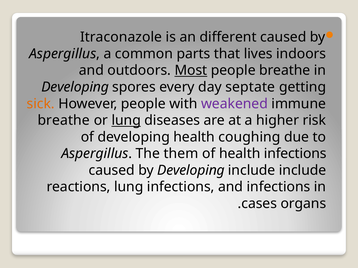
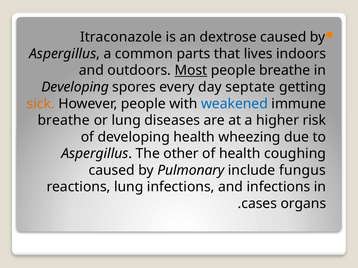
different: different -> dextrose
weakened colour: purple -> blue
lung at (126, 121) underline: present -> none
coughing: coughing -> wheezing
them: them -> other
health infections: infections -> coughing
by Developing: Developing -> Pulmonary
include include: include -> fungus
